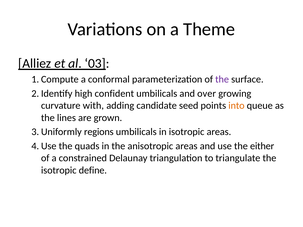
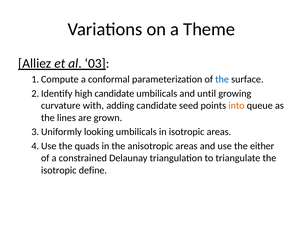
the at (222, 80) colour: purple -> blue
high confident: confident -> candidate
over: over -> until
regions: regions -> looking
